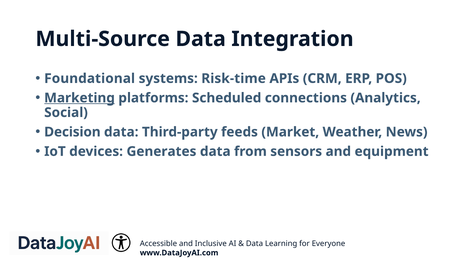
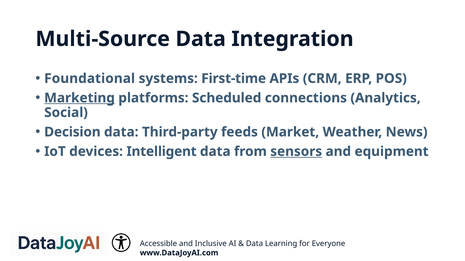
Risk-time: Risk-time -> First-time
Generates: Generates -> Intelligent
sensors underline: none -> present
